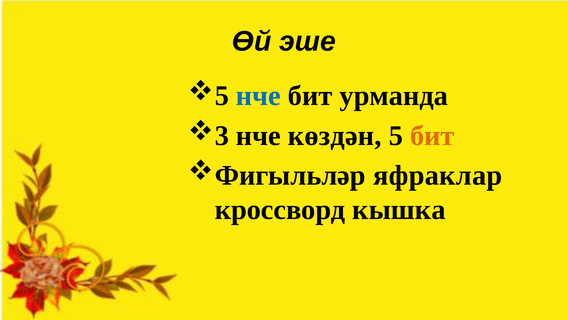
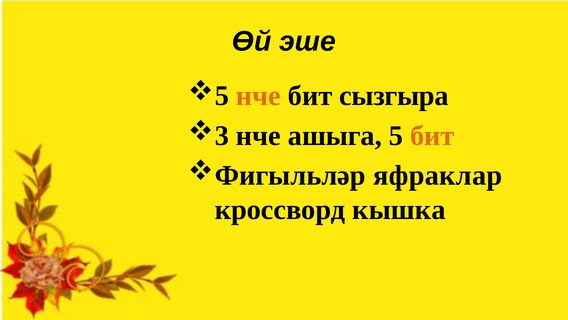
нче at (258, 96) colour: blue -> orange
урманда: урманда -> сызгыра
көздән: көздән -> ашыга
